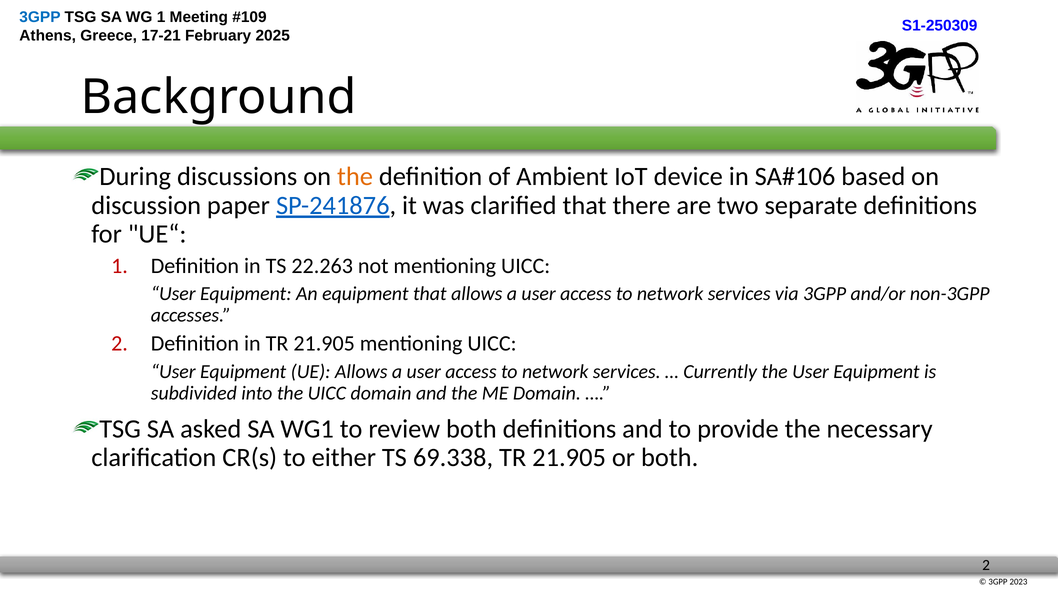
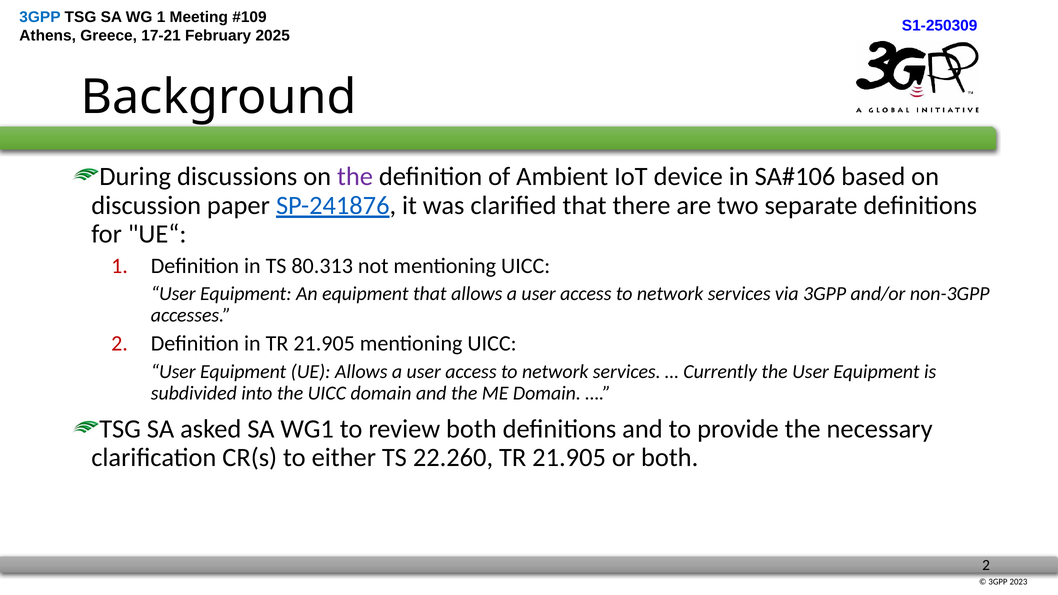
the at (355, 177) colour: orange -> purple
22.263: 22.263 -> 80.313
69.338: 69.338 -> 22.260
